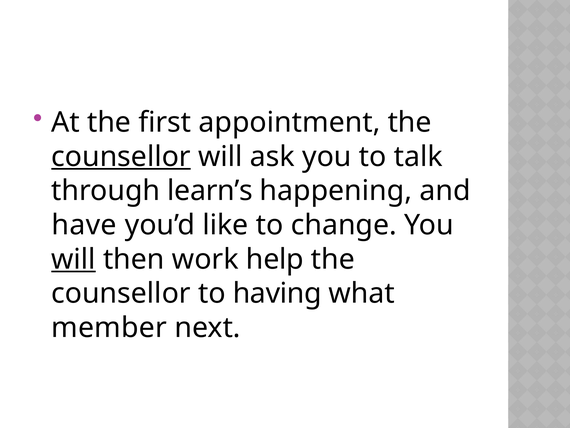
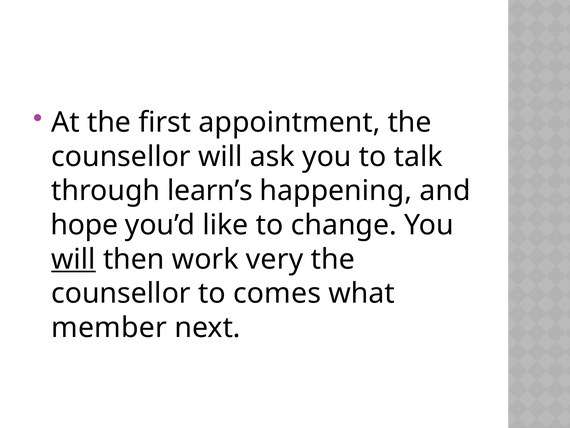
counsellor at (121, 156) underline: present -> none
have: have -> hope
help: help -> very
having: having -> comes
